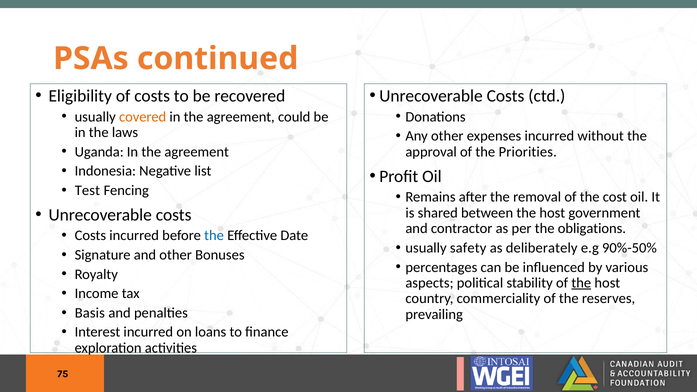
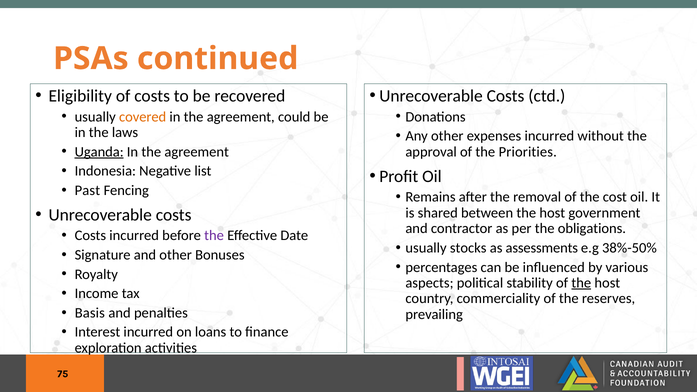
Uganda underline: none -> present
Test: Test -> Past
the at (214, 236) colour: blue -> purple
safety: safety -> stocks
deliberately: deliberately -> assessments
90%-50%: 90%-50% -> 38%-50%
